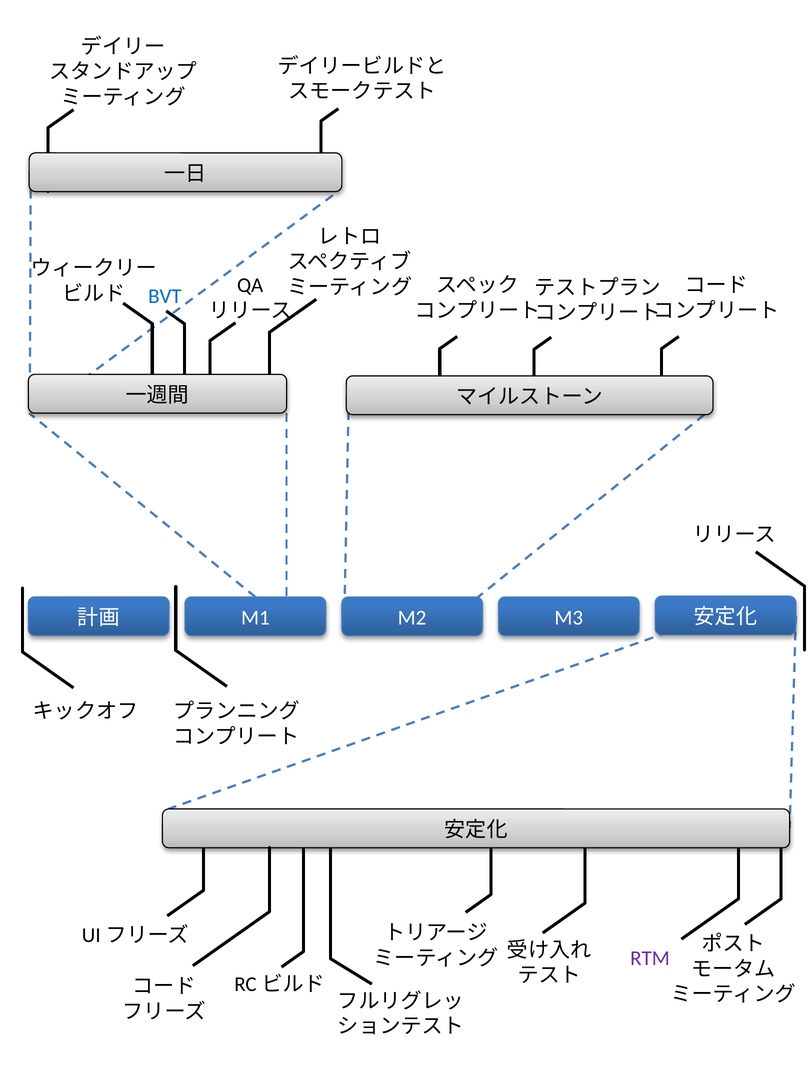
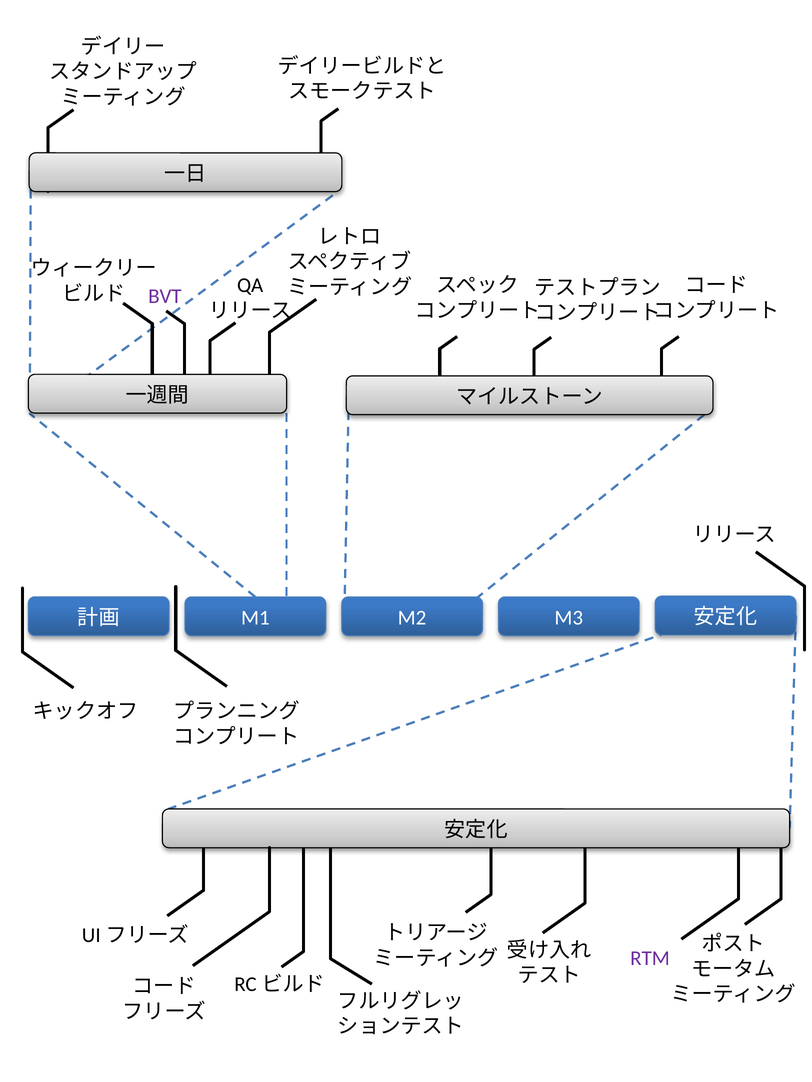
BVT colour: blue -> purple
